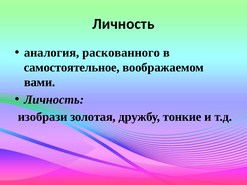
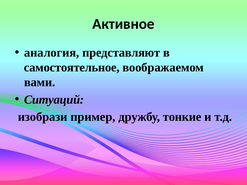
Личность at (123, 24): Личность -> Активное
раскованного: раскованного -> представляют
Личность at (54, 100): Личность -> Ситуаций
золотая: золотая -> пример
